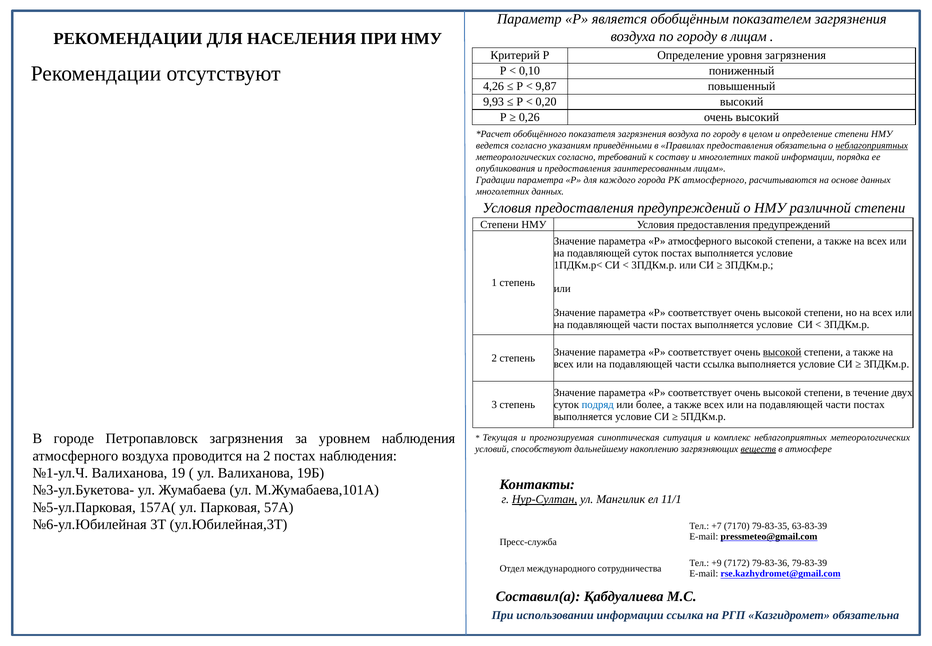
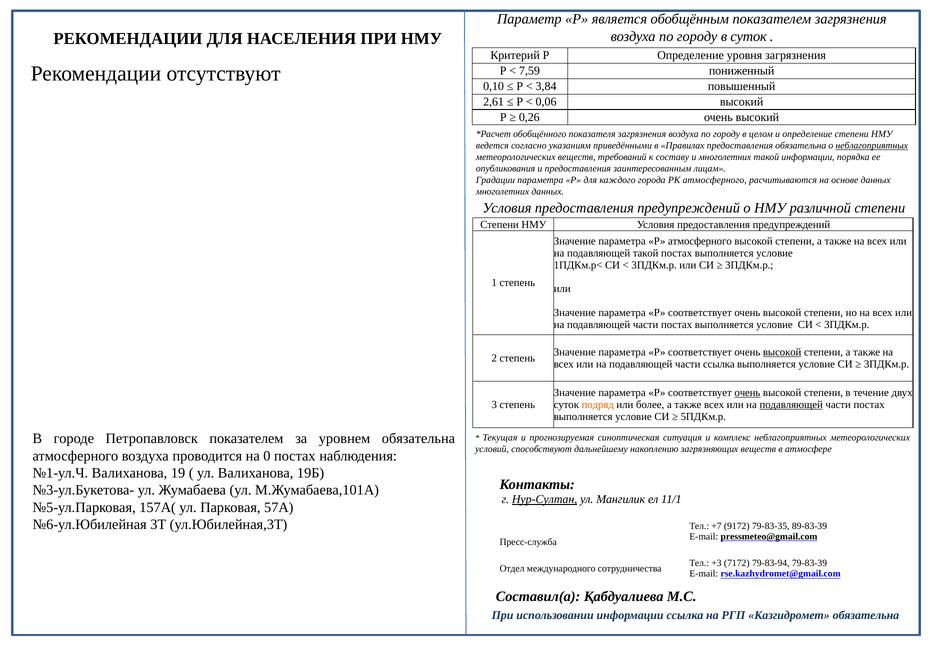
в лицам: лицам -> суток
0,10: 0,10 -> 7,59
4,26: 4,26 -> 0,10
9,87: 9,87 -> 3,84
9,93: 9,93 -> 2,61
0,20: 0,20 -> 0,06
метеорологических согласно: согласно -> веществ
подавляющей суток: суток -> такой
очень at (747, 392) underline: none -> present
подряд colour: blue -> orange
подавляющей at (791, 404) underline: none -> present
Петропавловск загрязнения: загрязнения -> показателем
уровнем наблюдения: наблюдения -> обязательна
веществ at (758, 448) underline: present -> none
на 2: 2 -> 0
7170: 7170 -> 9172
63-83-39: 63-83-39 -> 89-83-39
+9: +9 -> +3
79-83-36: 79-83-36 -> 79-83-94
